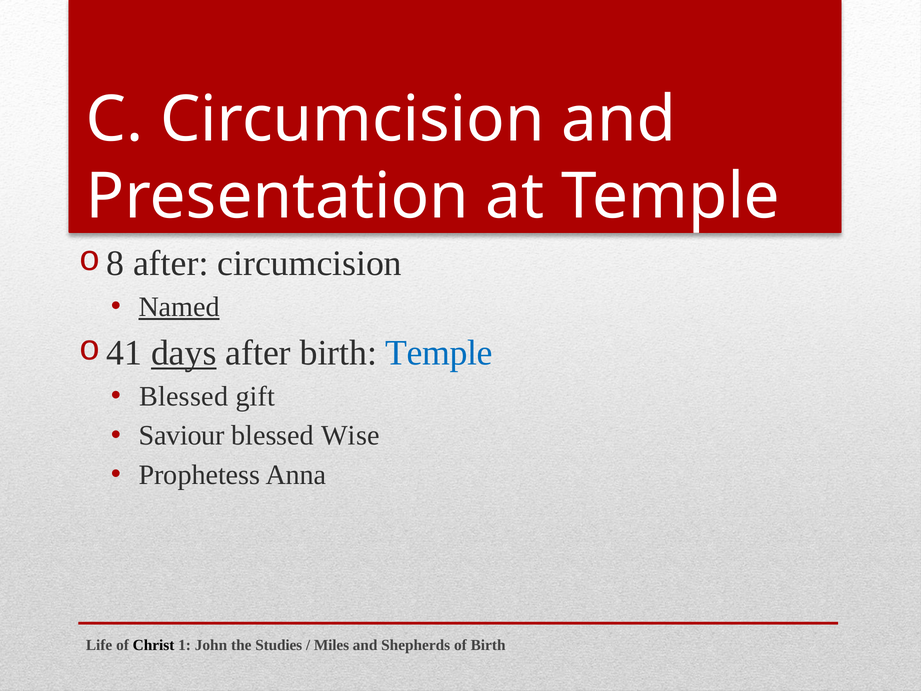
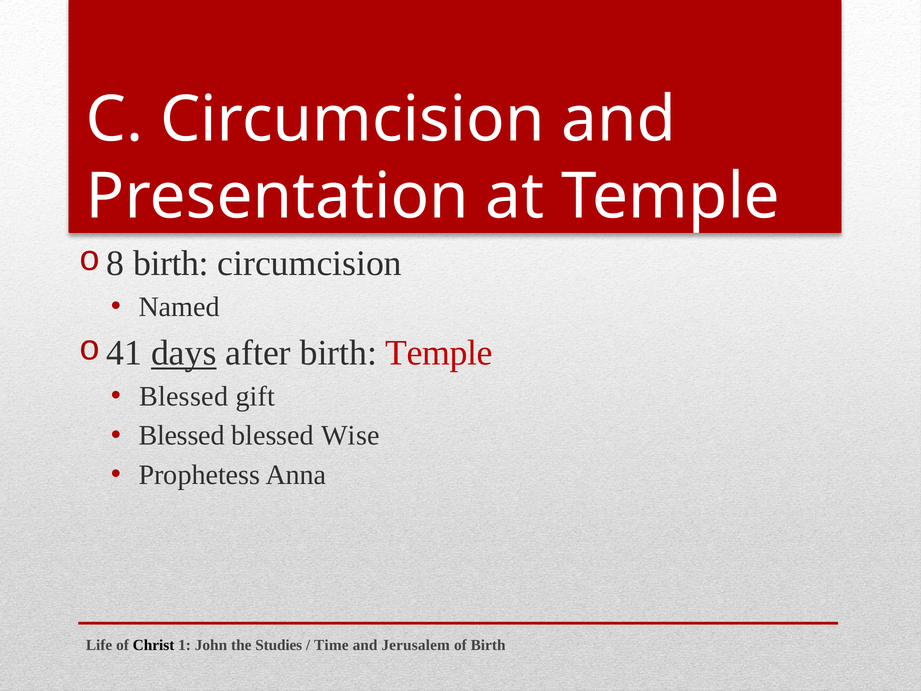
after at (171, 263): after -> birth
Named underline: present -> none
Temple at (439, 353) colour: blue -> red
Saviour at (182, 436): Saviour -> Blessed
Miles: Miles -> Time
Shepherds: Shepherds -> Jerusalem
